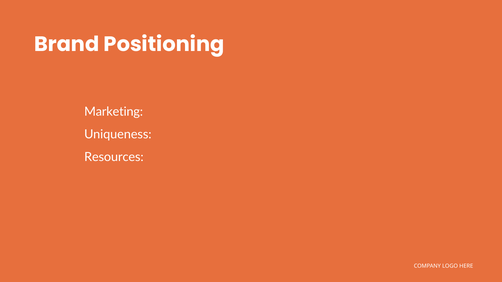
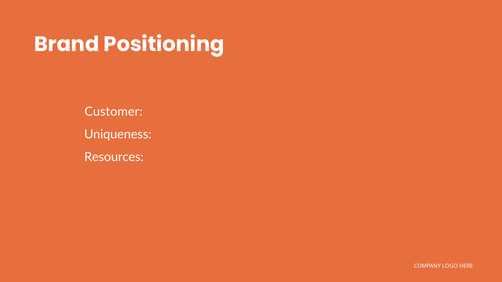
Marketing: Marketing -> Customer
